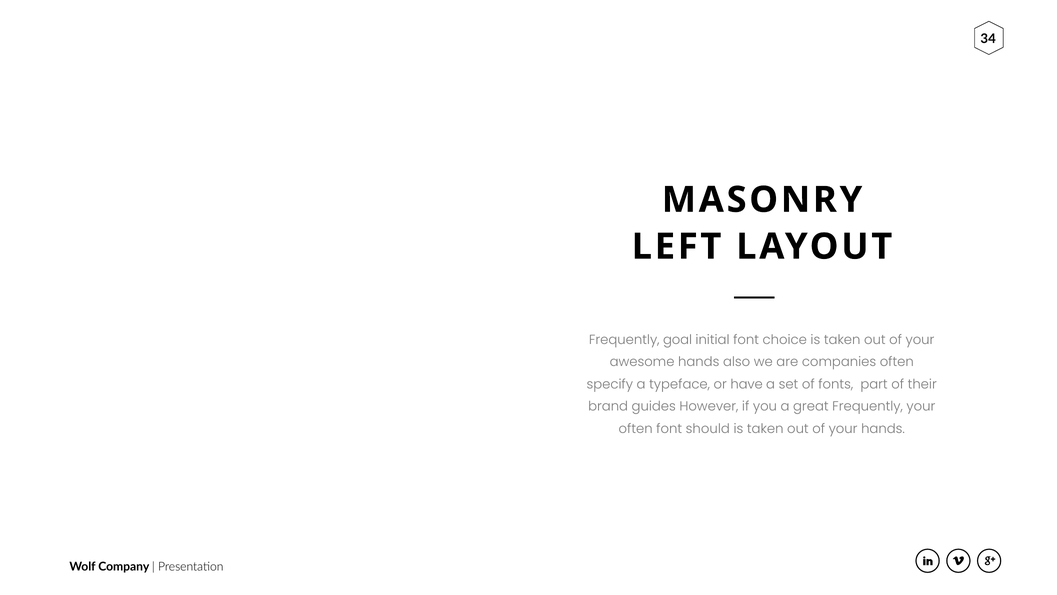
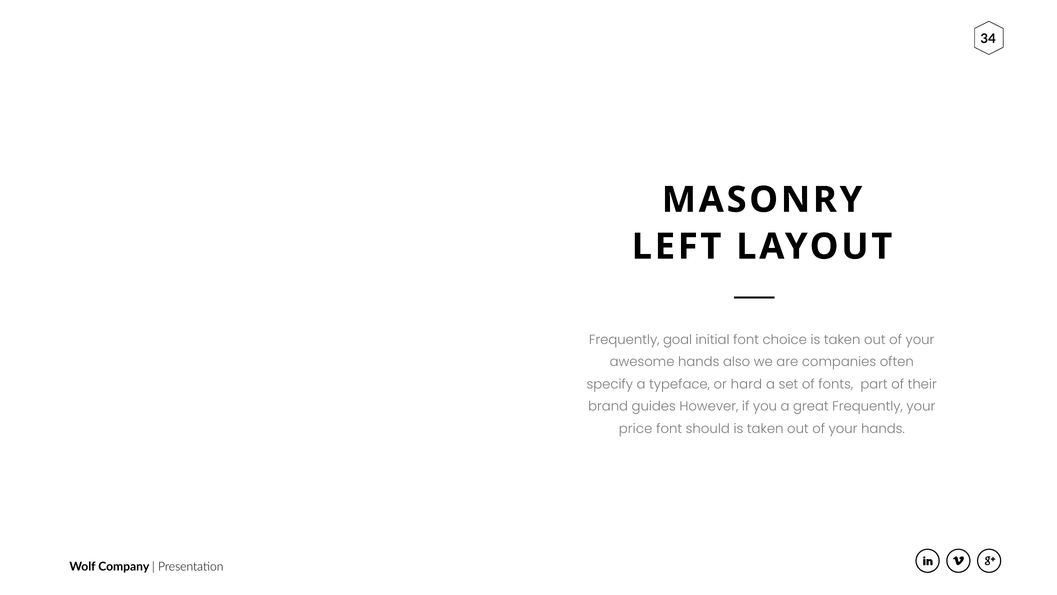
have: have -> hard
often at (636, 429): often -> price
